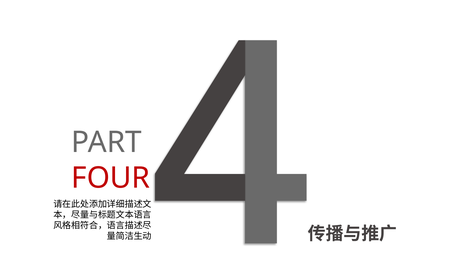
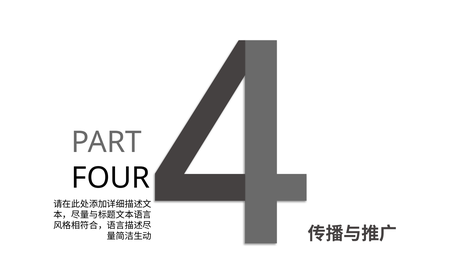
FOUR colour: red -> black
